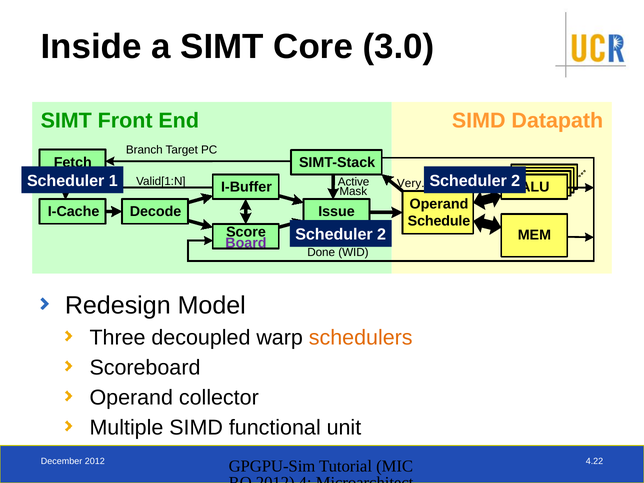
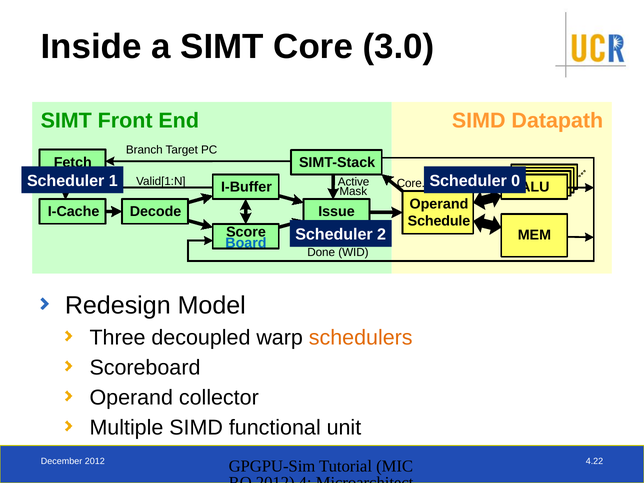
2 at (516, 181): 2 -> 0
Very at (411, 184): Very -> Core
Board colour: purple -> blue
